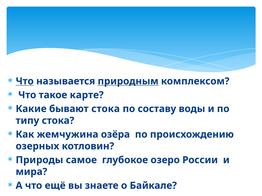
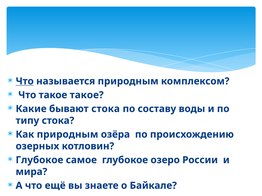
природным at (128, 81) underline: present -> none
такое карте: карте -> такое
Как жемчужина: жемчужина -> природным
Природы at (39, 160): Природы -> Глубокое
